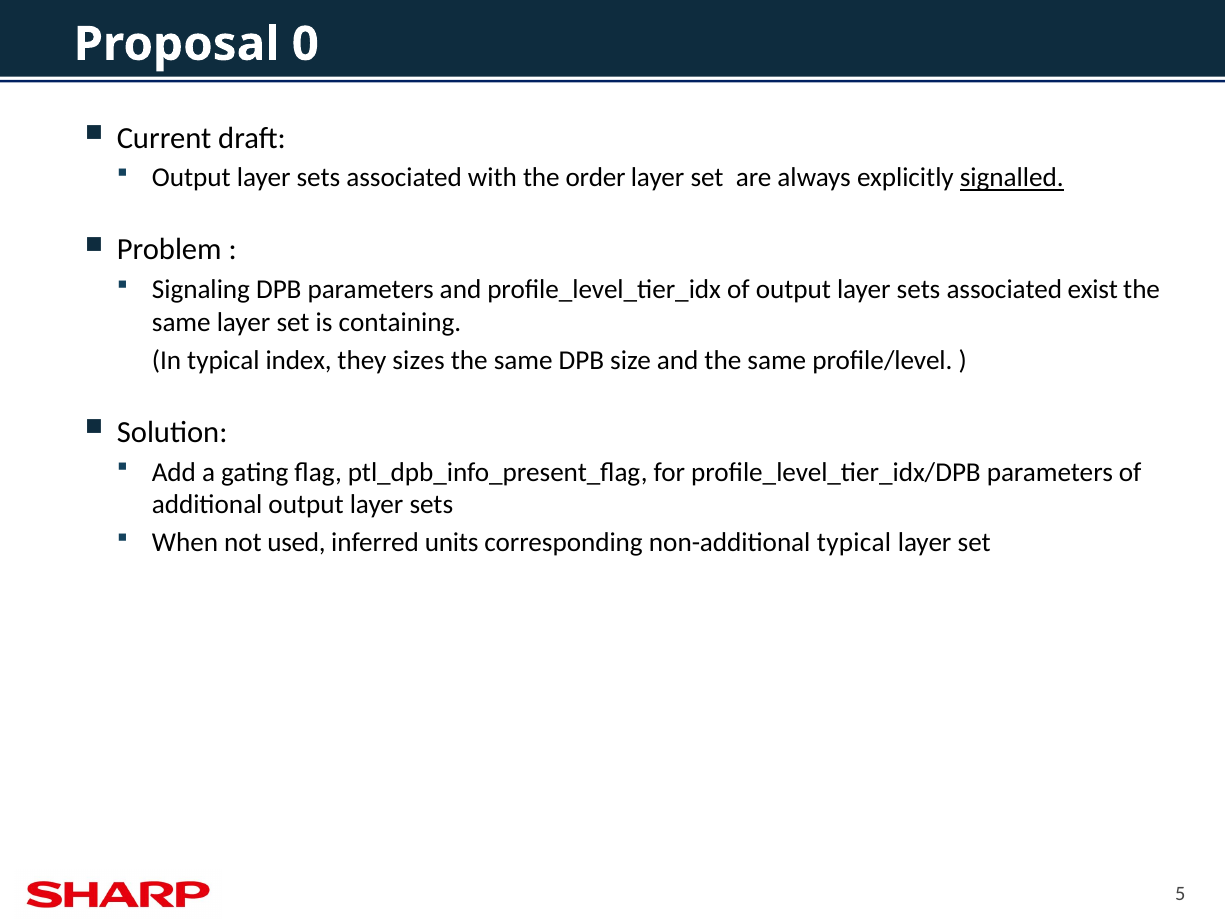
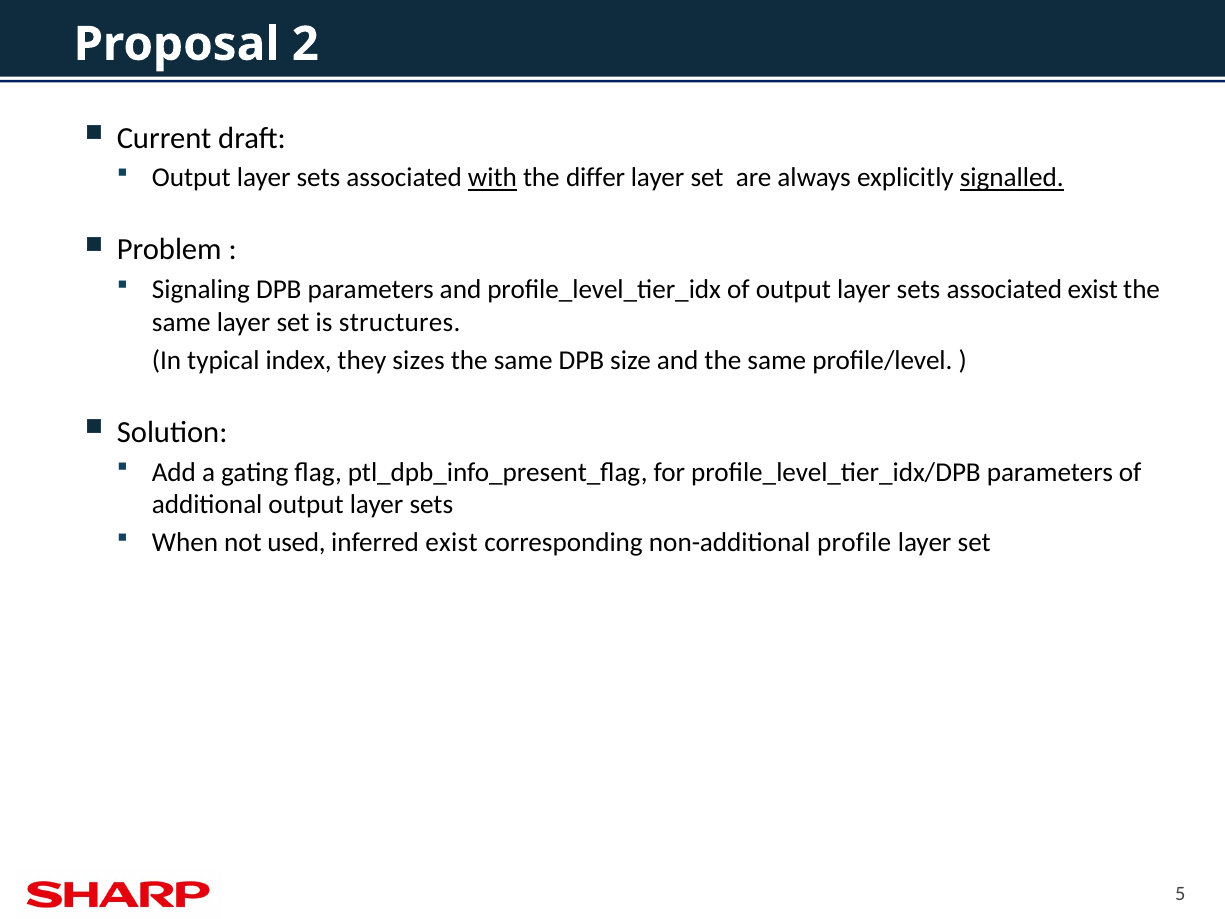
0: 0 -> 2
with underline: none -> present
order: order -> differ
containing: containing -> structures
inferred units: units -> exist
non-additional typical: typical -> profile
